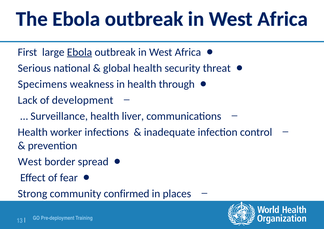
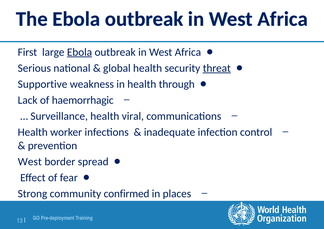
threat underline: none -> present
Specimens: Specimens -> Supportive
development: development -> haemorrhagic
liver: liver -> viral
